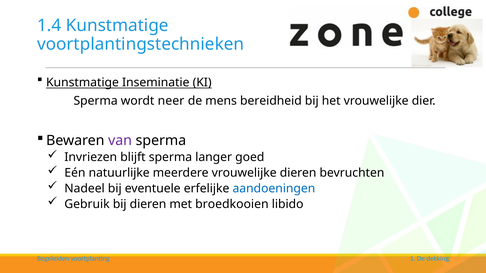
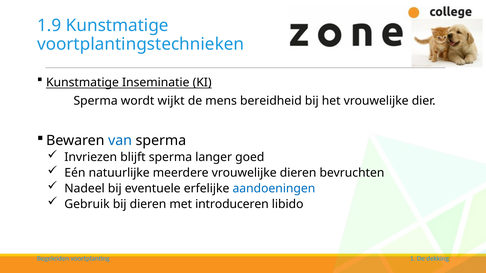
1.4: 1.4 -> 1.9
neer: neer -> wijkt
van colour: purple -> blue
broedkooien: broedkooien -> introduceren
